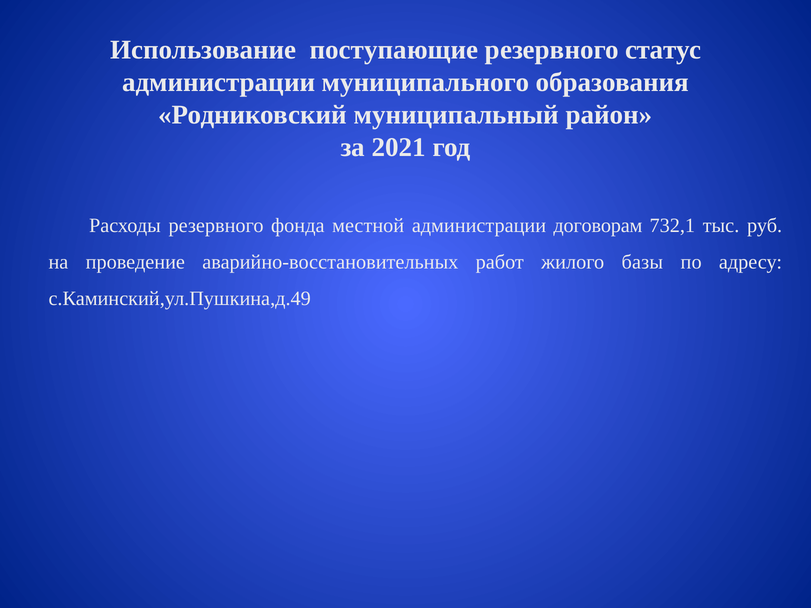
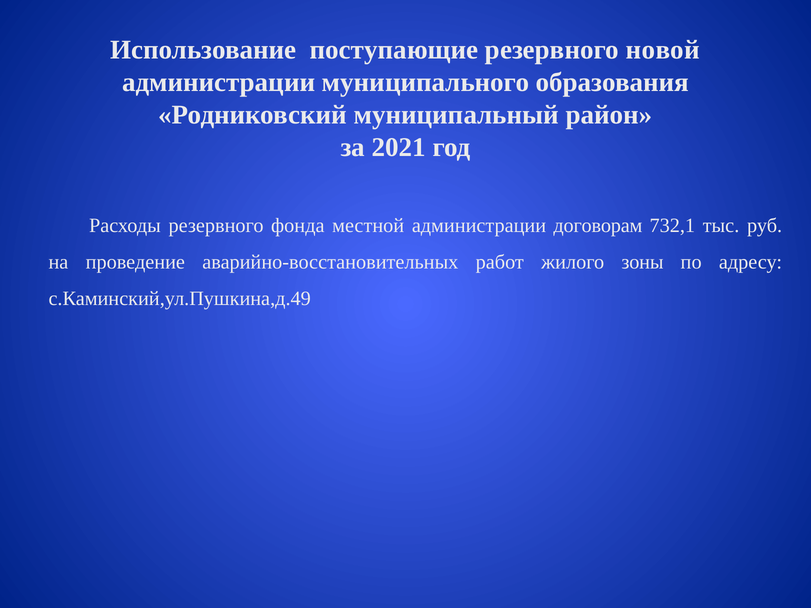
статус: статус -> новой
базы: базы -> зоны
